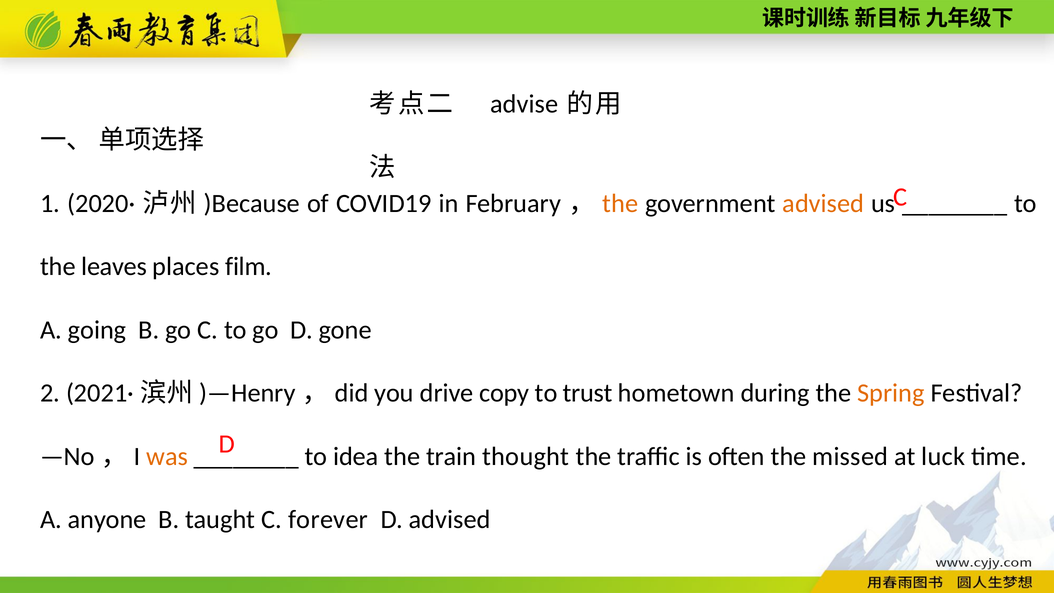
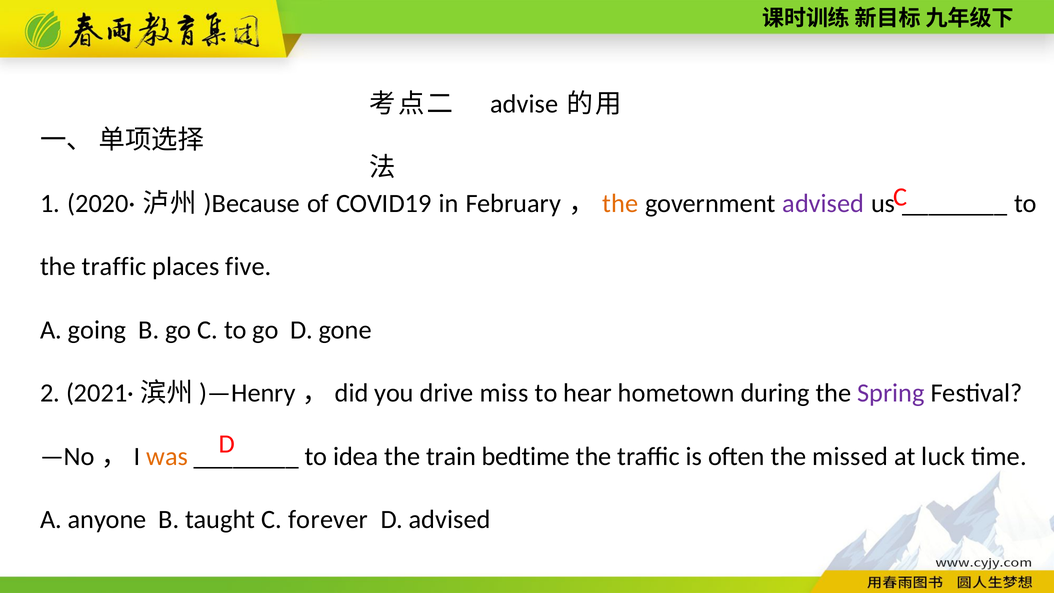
advised at (823, 203) colour: orange -> purple
leaves at (114, 267): leaves -> traffic
film: film -> five
copy: copy -> miss
trust: trust -> hear
Spring colour: orange -> purple
thought: thought -> bedtime
